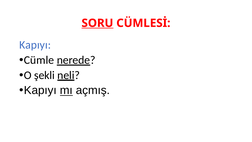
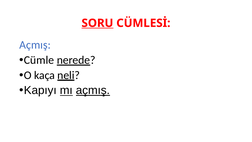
Kapıyı at (35, 45): Kapıyı -> Açmış
şekli: şekli -> kaça
açmış at (93, 90) underline: none -> present
